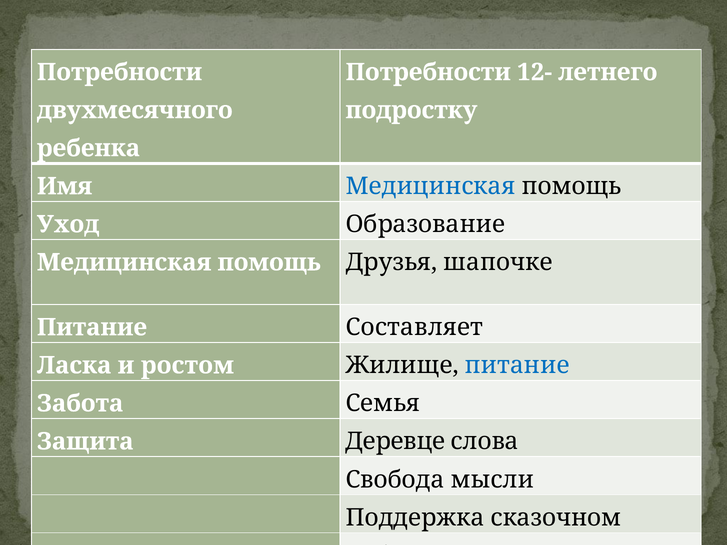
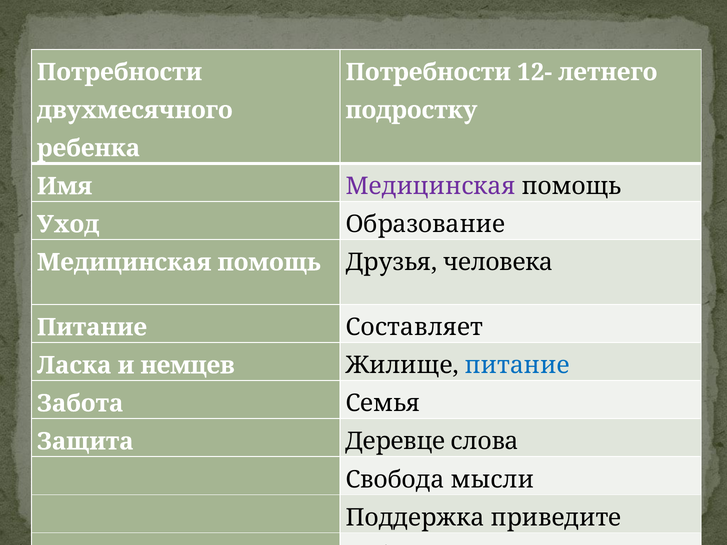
Медицинская at (430, 186) colour: blue -> purple
шапочке: шапочке -> человека
ростом: ростом -> немцев
сказочном: сказочном -> приведите
